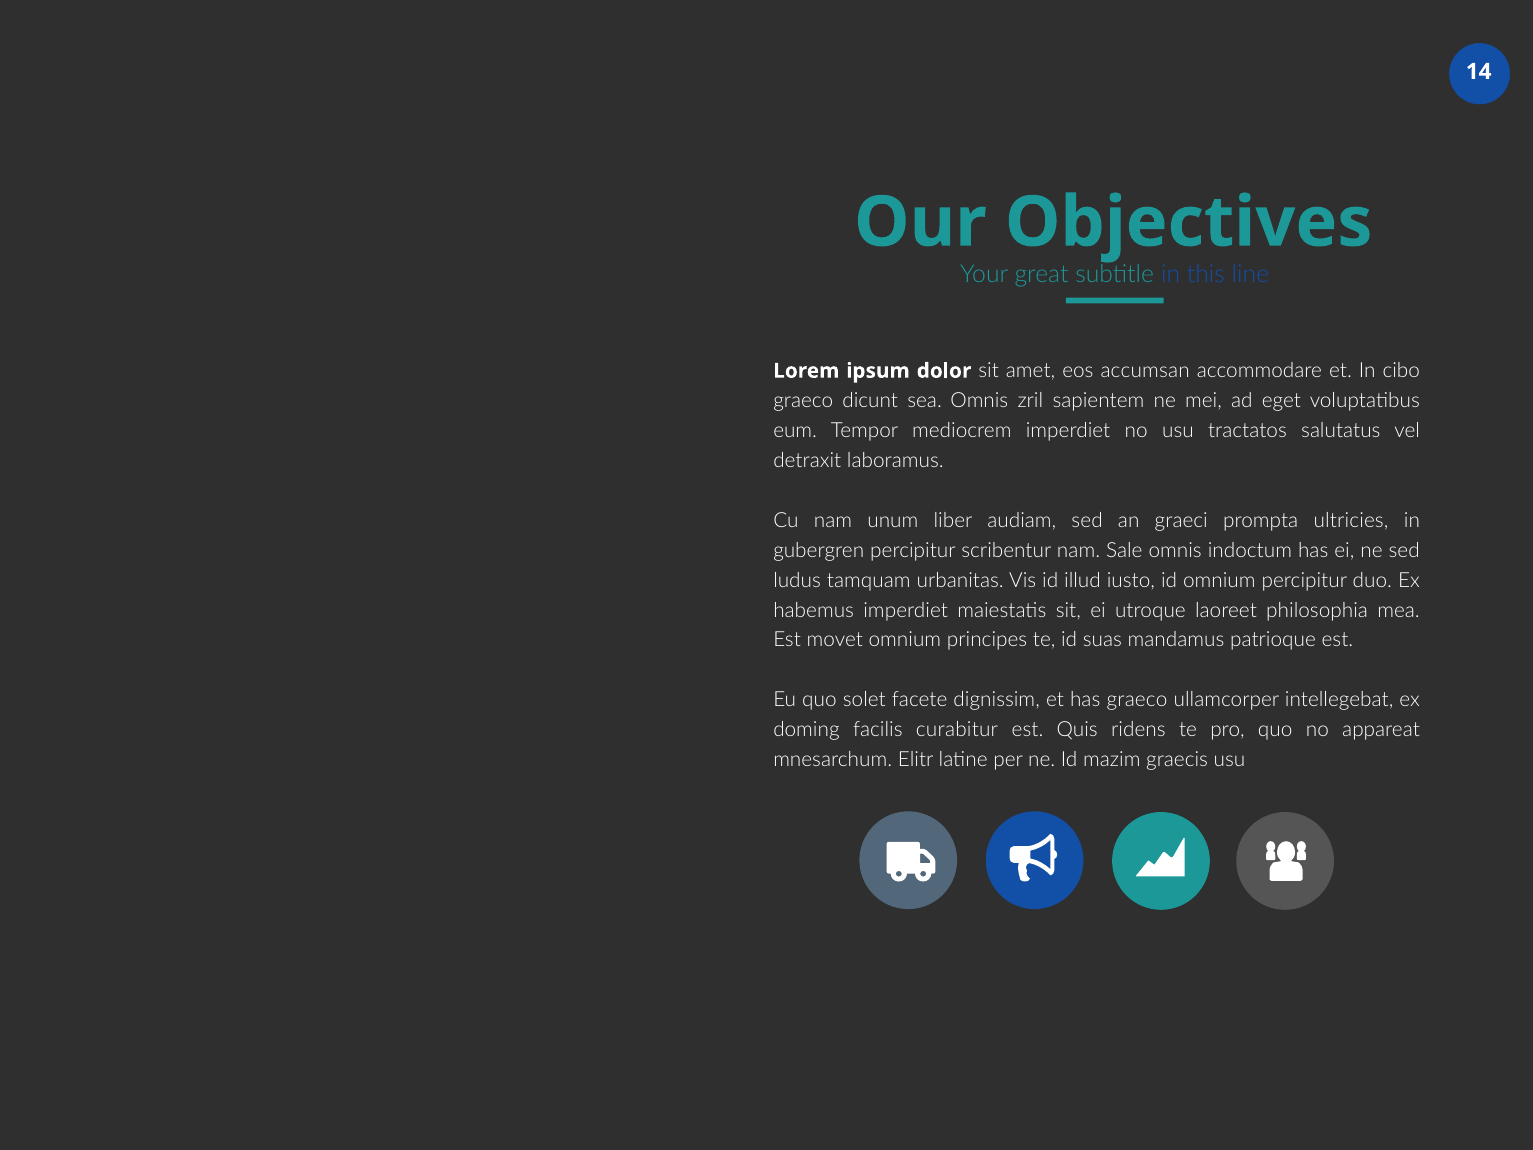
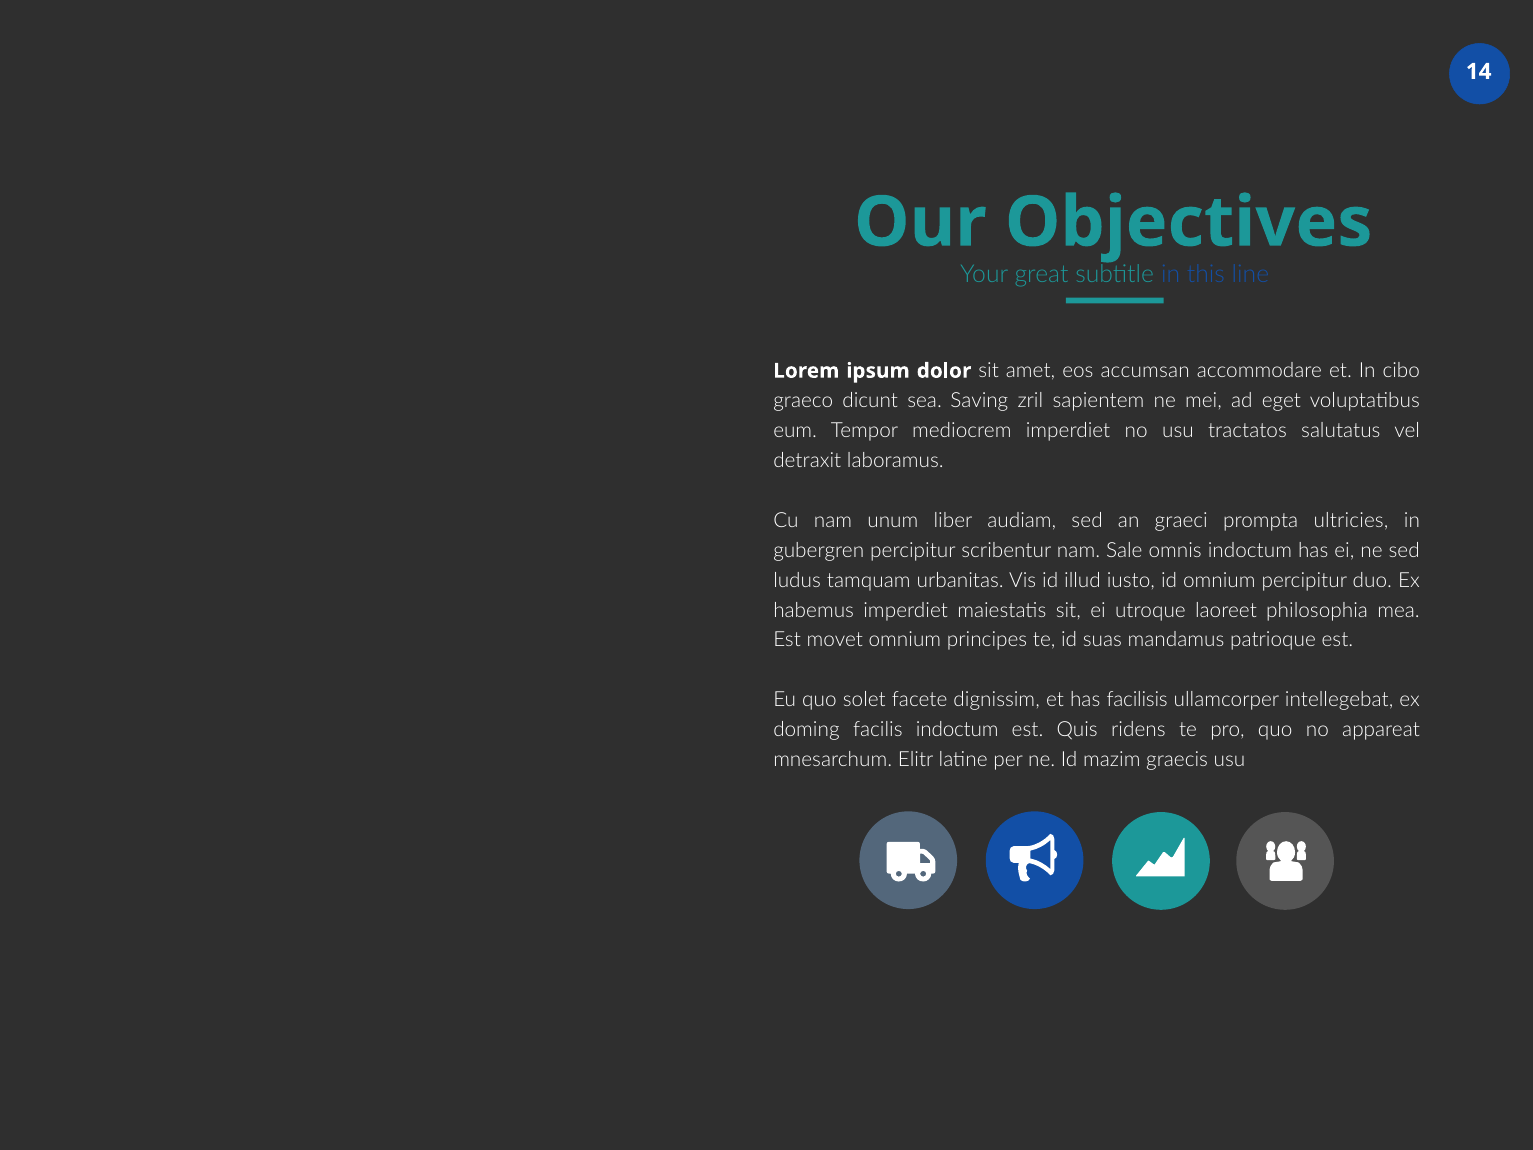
sea Omnis: Omnis -> Saving
has graeco: graeco -> facilisis
facilis curabitur: curabitur -> indoctum
